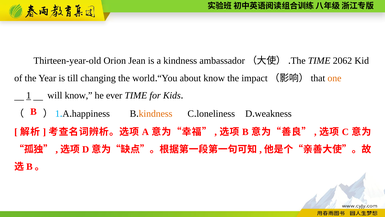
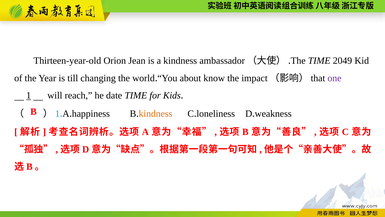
2062: 2062 -> 2049
one colour: orange -> purple
will know: know -> reach
ever: ever -> date
